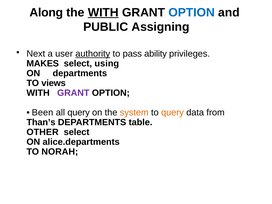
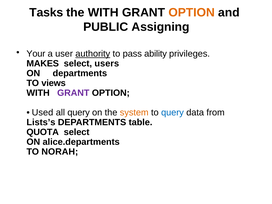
Along: Along -> Tasks
WITH at (103, 12) underline: present -> none
OPTION at (192, 12) colour: blue -> orange
Next: Next -> Your
using: using -> users
Been: Been -> Used
query at (172, 113) colour: orange -> blue
Than’s: Than’s -> Lists’s
OTHER: OTHER -> QUOTA
